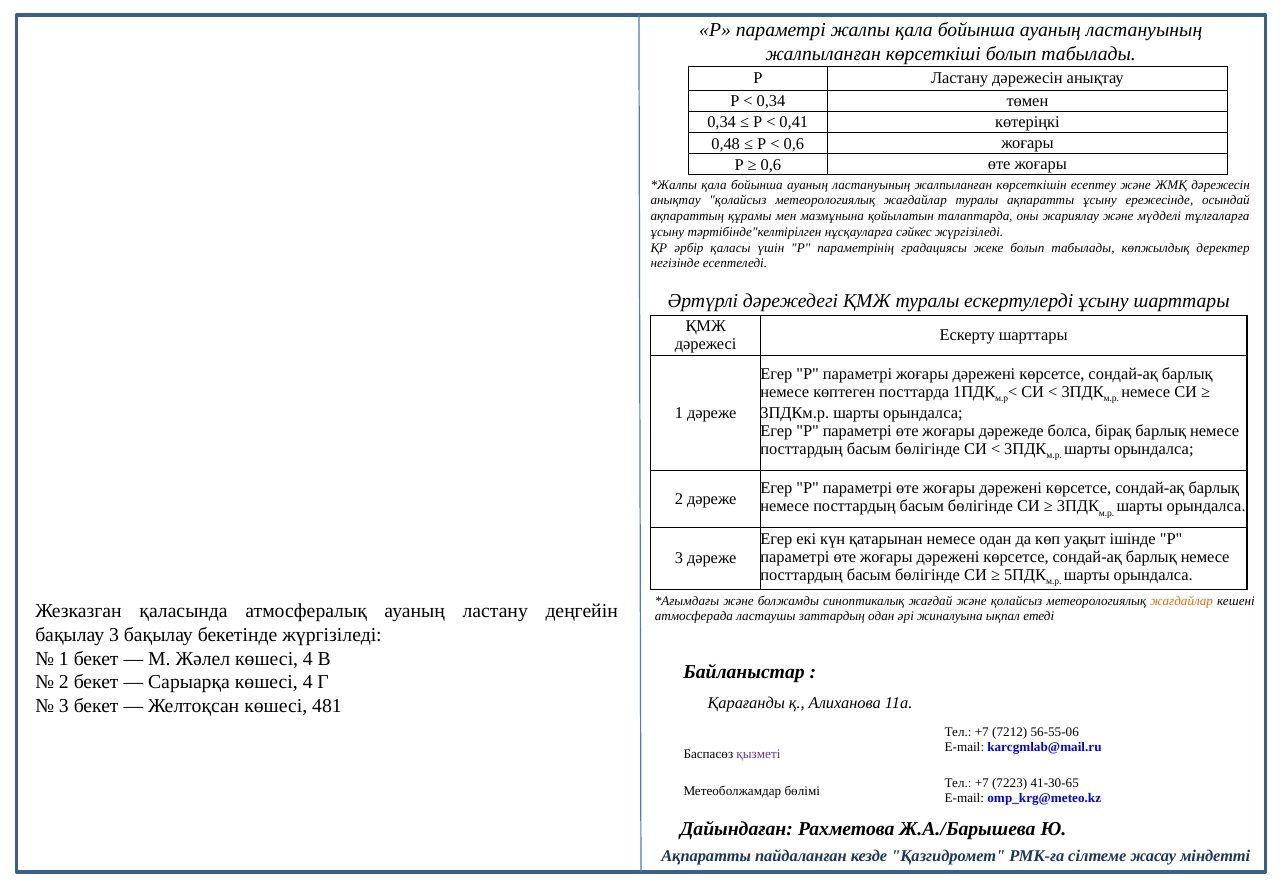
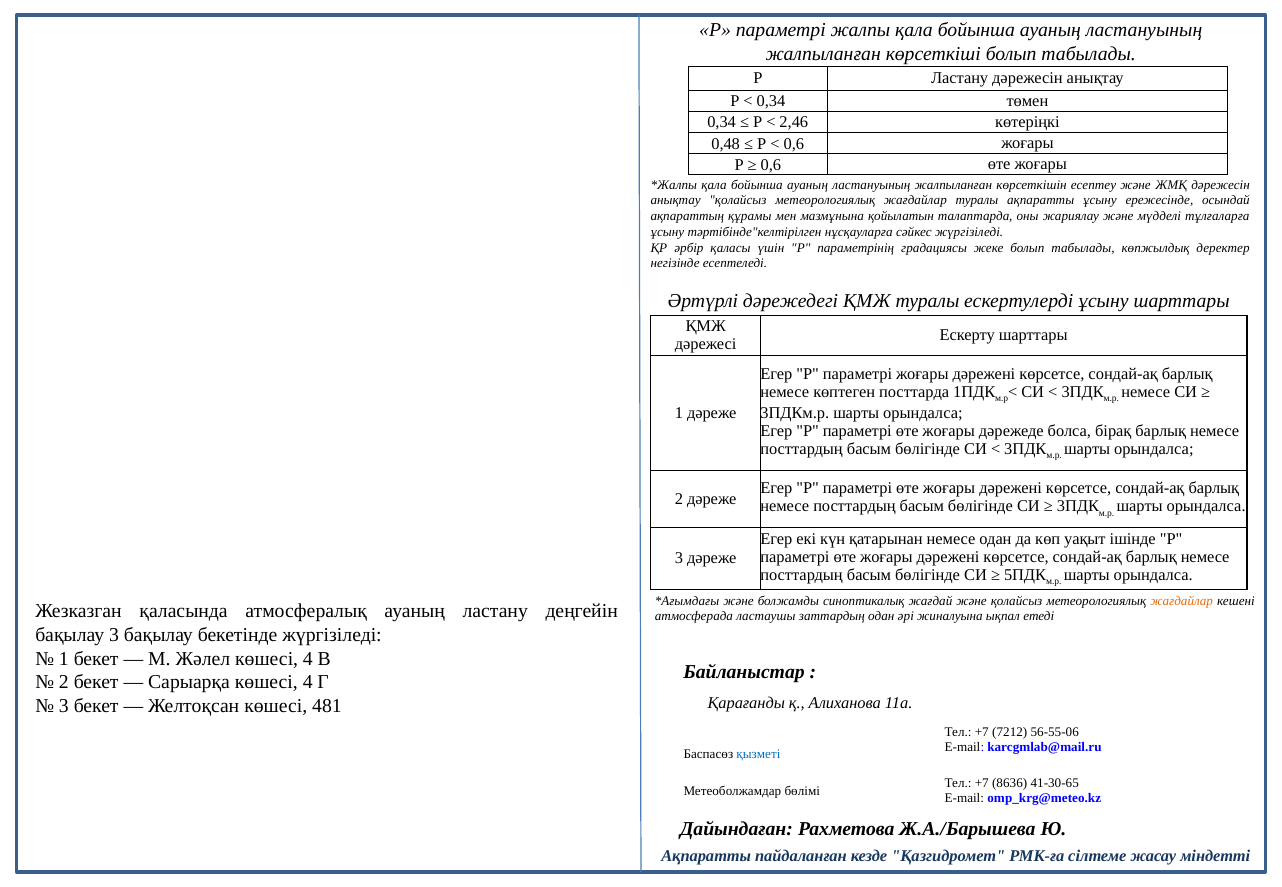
0,41: 0,41 -> 2,46
қызметі colour: purple -> blue
7223: 7223 -> 8636
